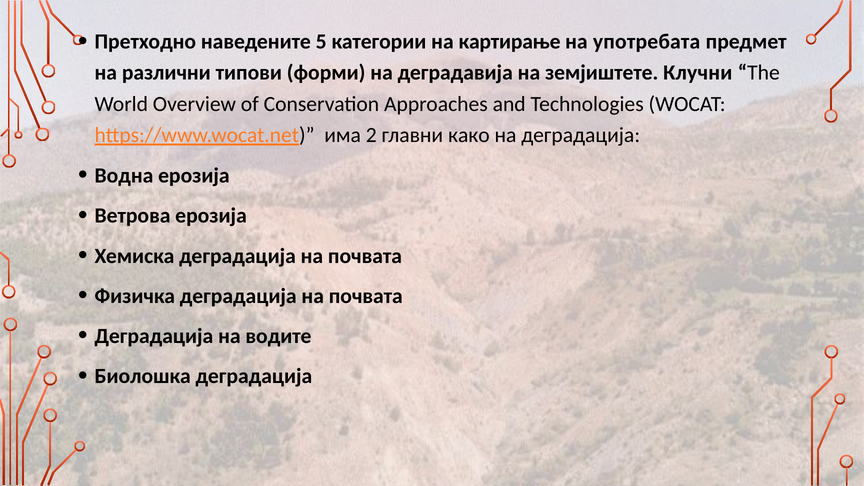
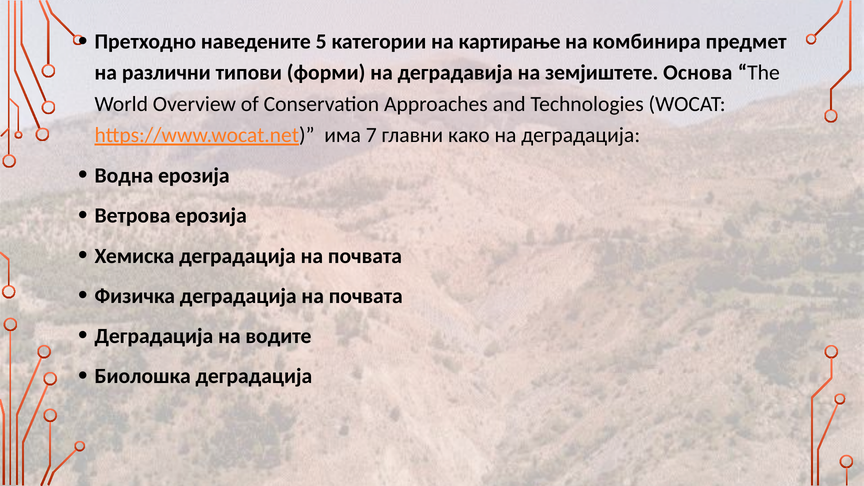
употребата: употребата -> комбинира
Клучни: Клучни -> Основа
2: 2 -> 7
